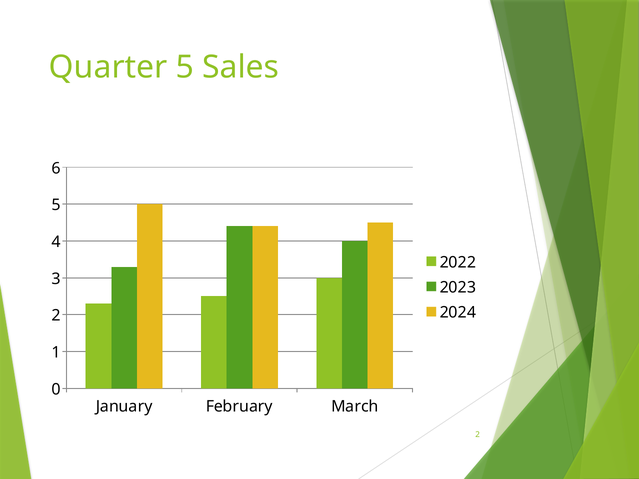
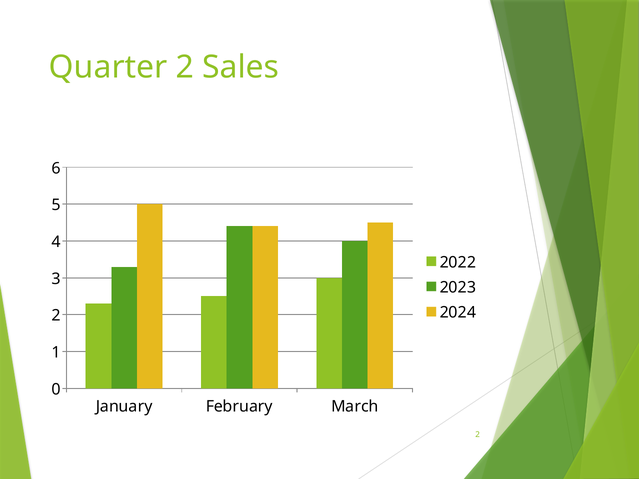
Quarter 5: 5 -> 2
